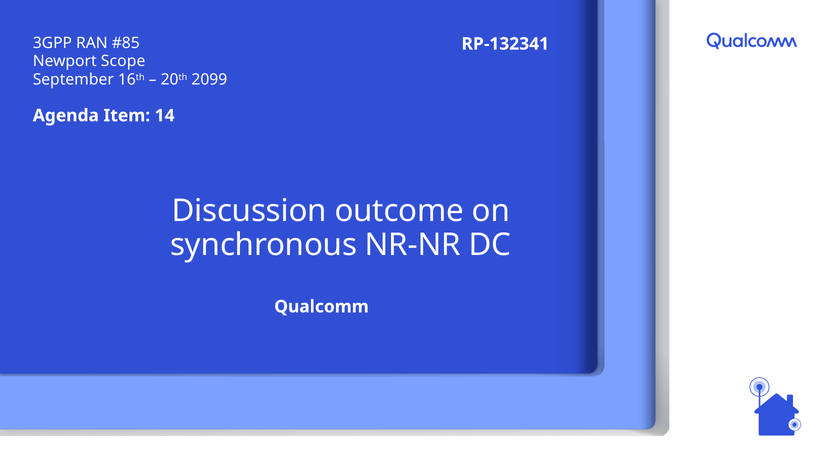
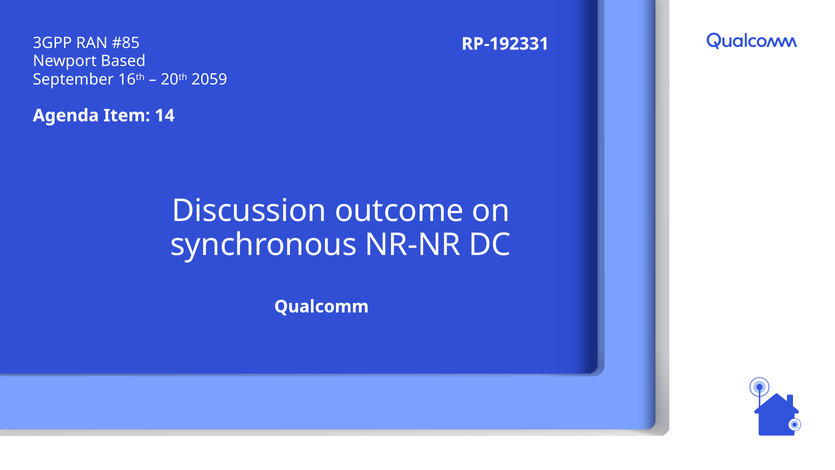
RP-132341: RP-132341 -> RP-192331
Scope: Scope -> Based
2099: 2099 -> 2059
